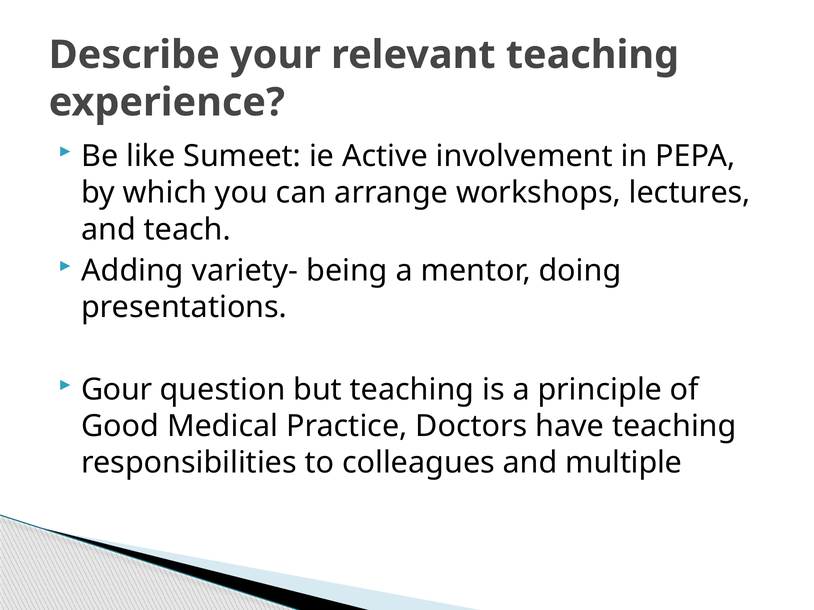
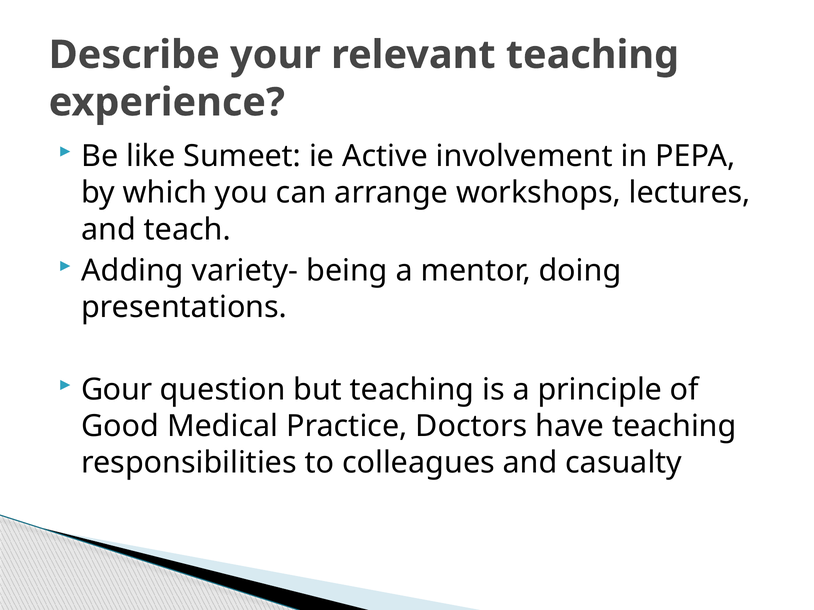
multiple: multiple -> casualty
